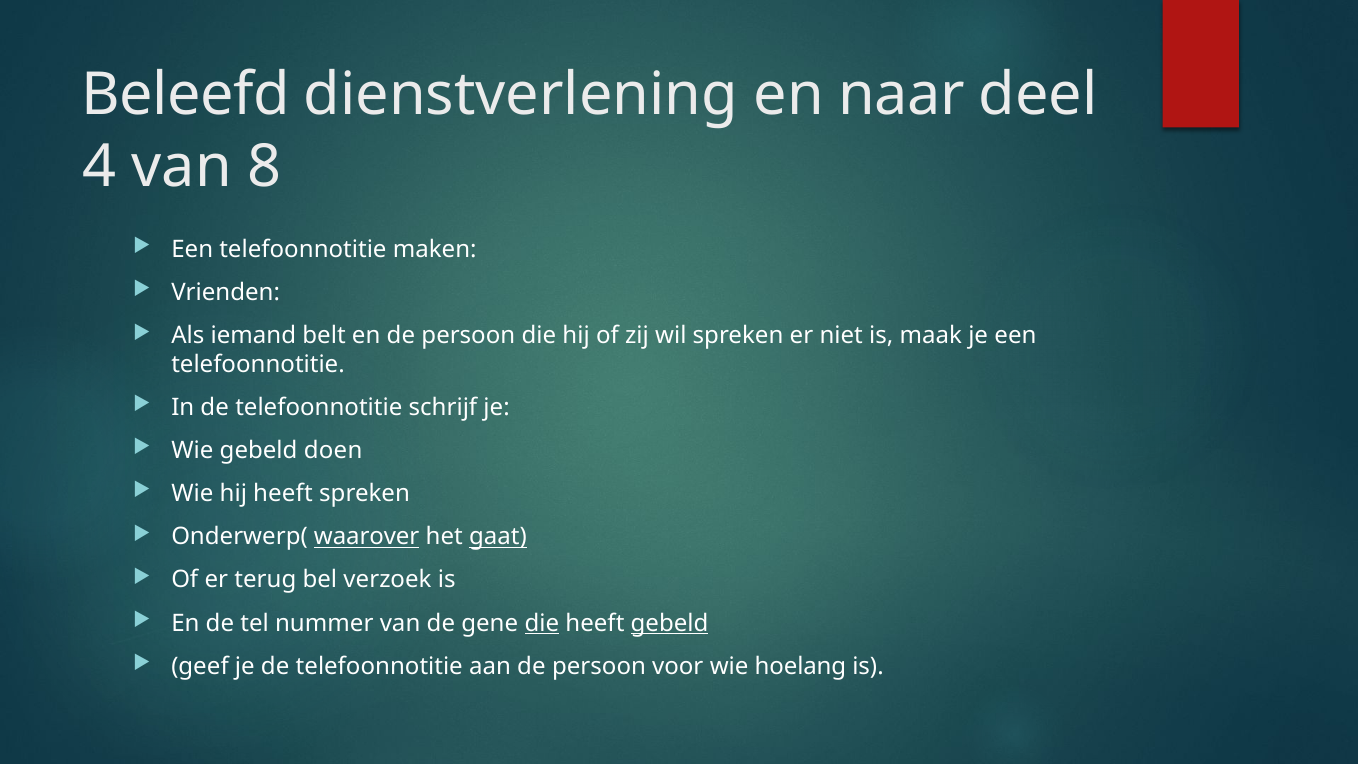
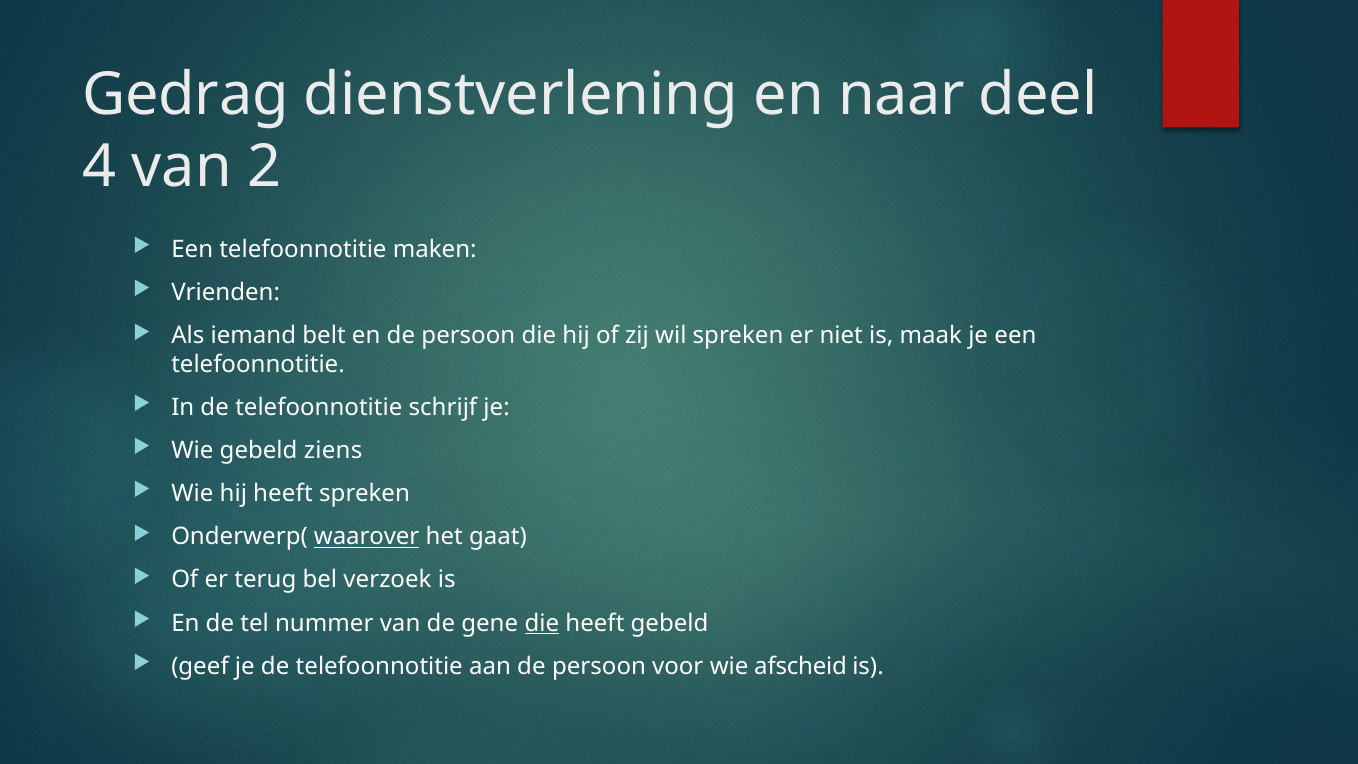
Beleefd: Beleefd -> Gedrag
8: 8 -> 2
doen: doen -> ziens
gaat underline: present -> none
gebeld at (670, 623) underline: present -> none
hoelang: hoelang -> afscheid
